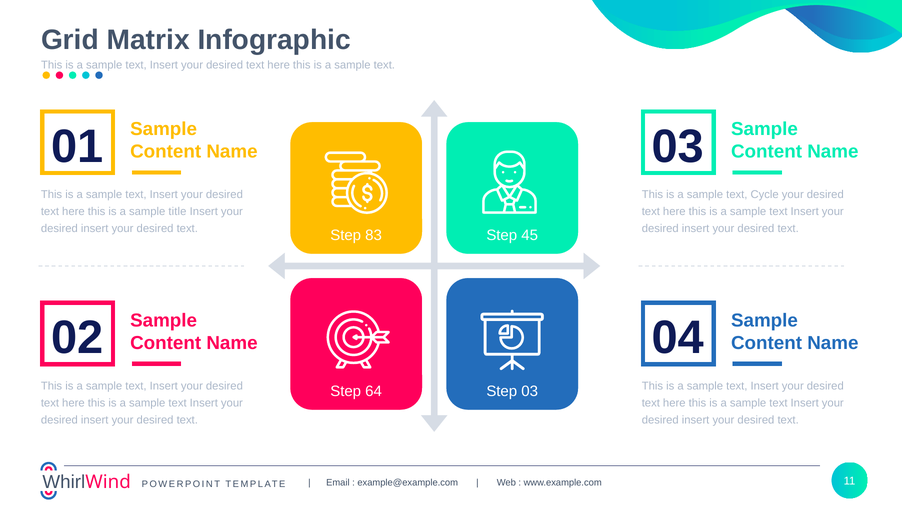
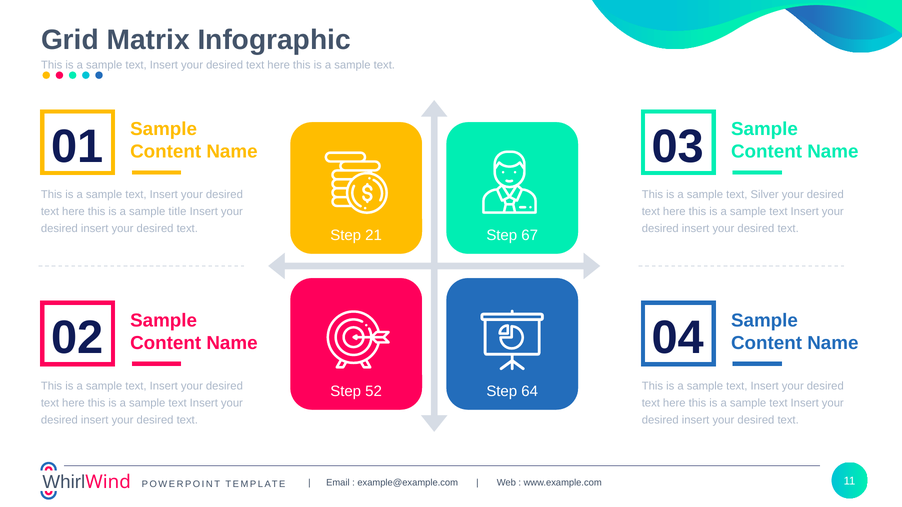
Cycle: Cycle -> Silver
83: 83 -> 21
45: 45 -> 67
64: 64 -> 52
03 at (530, 391): 03 -> 64
